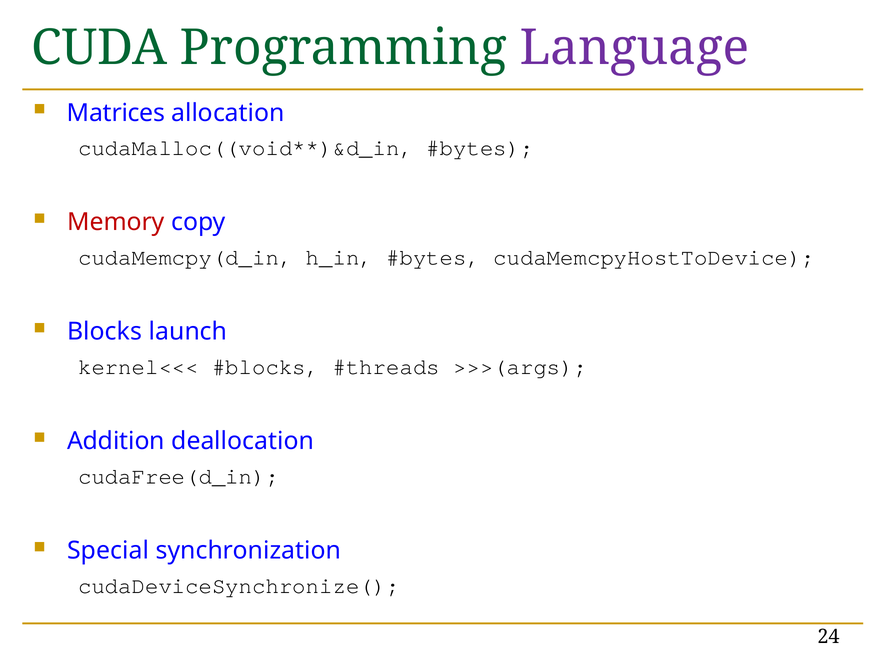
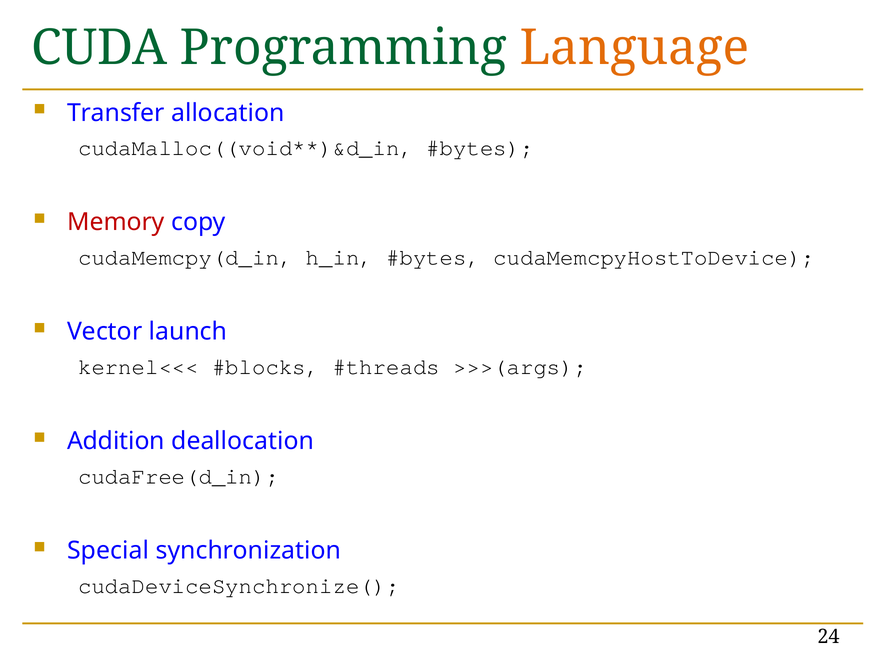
Language colour: purple -> orange
Matrices: Matrices -> Transfer
Blocks: Blocks -> Vector
